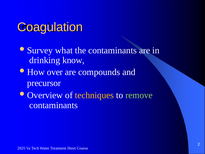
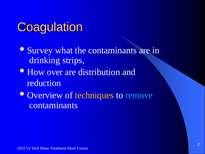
know: know -> strips
compounds: compounds -> distribution
precursor: precursor -> reduction
remove colour: light green -> light blue
